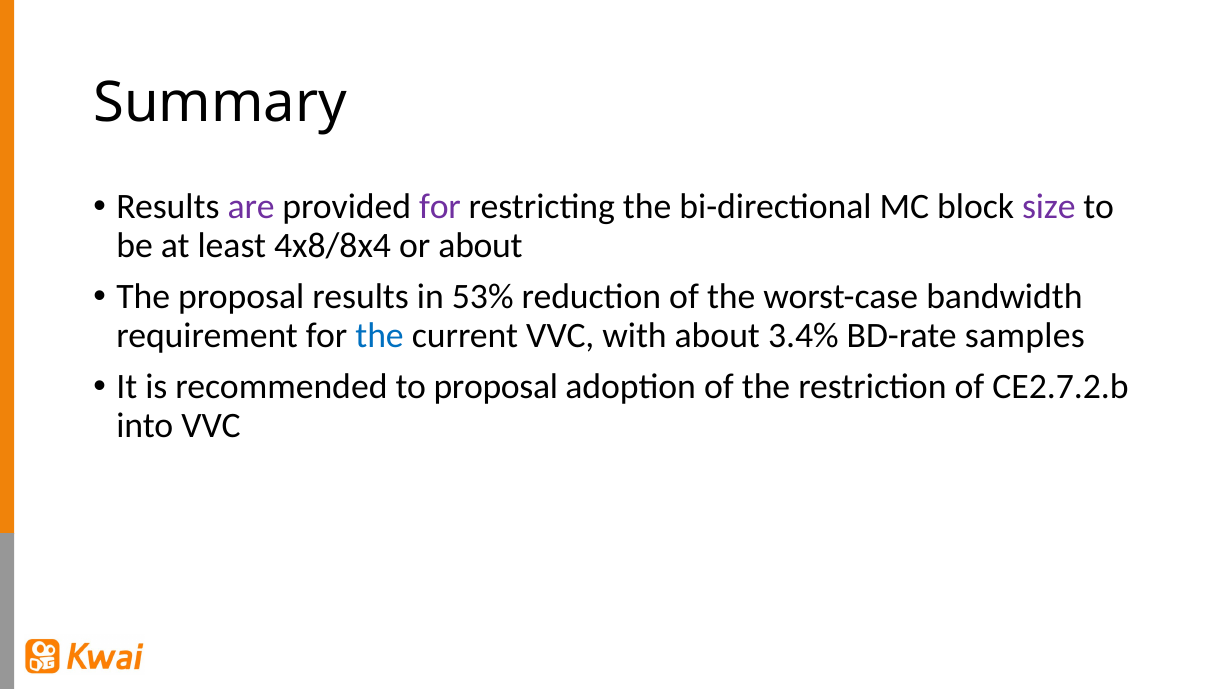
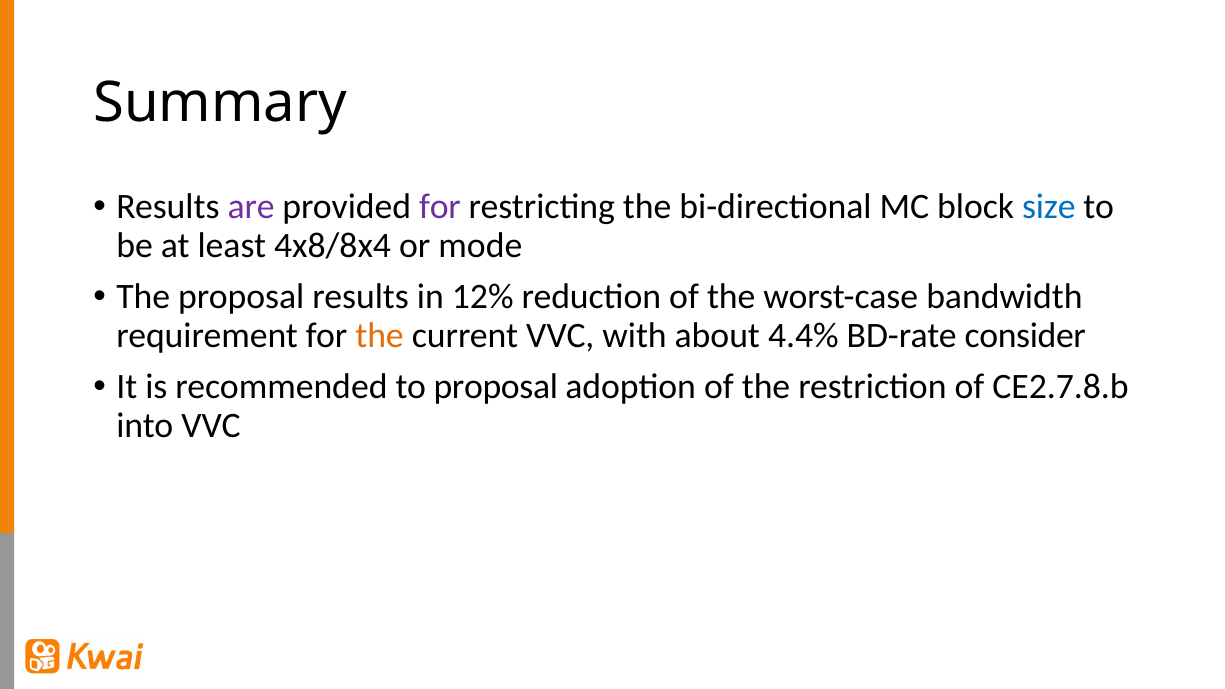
size colour: purple -> blue
or about: about -> mode
53%: 53% -> 12%
the at (380, 336) colour: blue -> orange
3.4%: 3.4% -> 4.4%
samples: samples -> consider
CE2.7.2.b: CE2.7.2.b -> CE2.7.8.b
